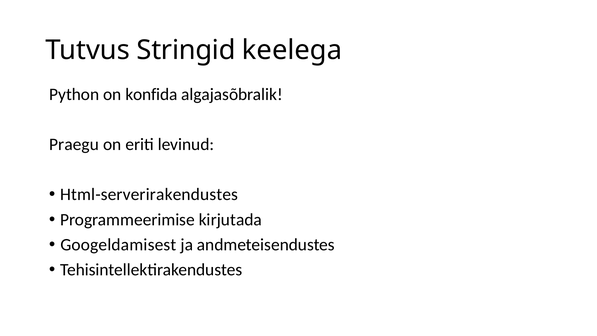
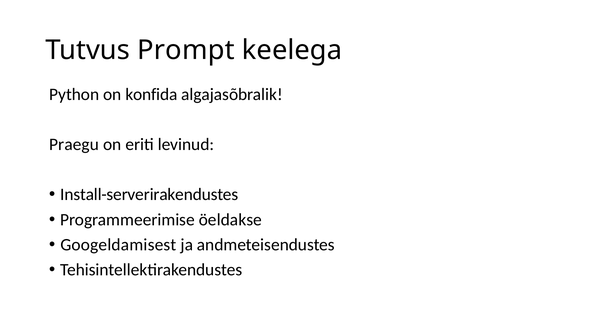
Stringid: Stringid -> Prompt
Html-serverirakendustes: Html-serverirakendustes -> Install-serverirakendustes
kirjutada: kirjutada -> öeldakse
